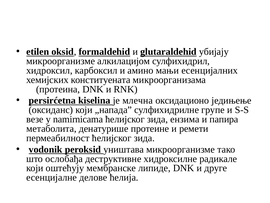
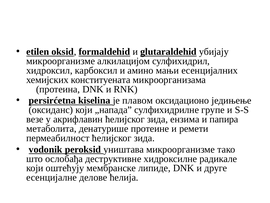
млечна: млечна -> плавом
namirnicama: namirnicama -> акрифлавин
